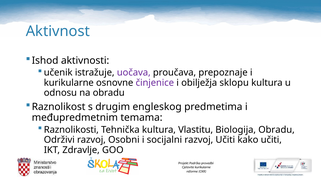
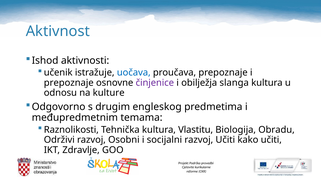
uočava colour: purple -> blue
kurikularne at (69, 83): kurikularne -> prepoznaje
sklopu: sklopu -> slanga
na obradu: obradu -> kulture
Raznolikost: Raznolikost -> Odgovorno
